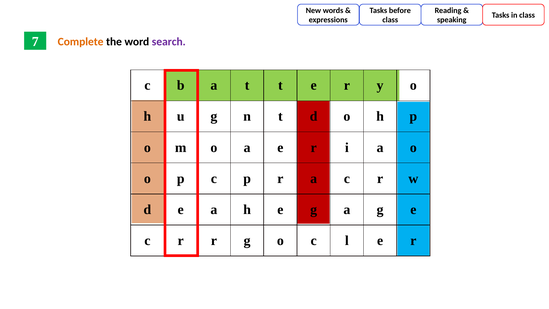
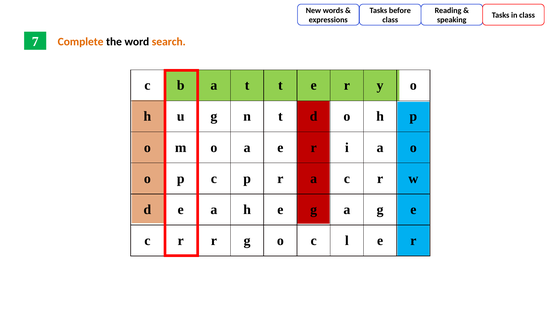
search colour: purple -> orange
